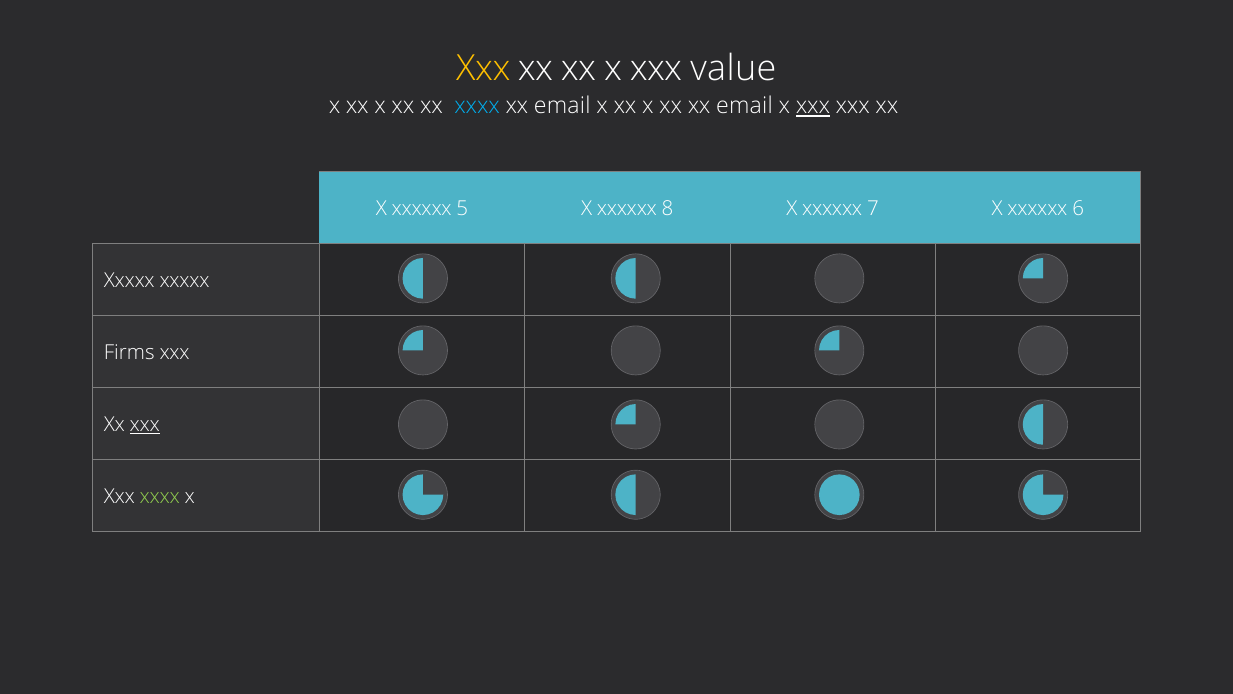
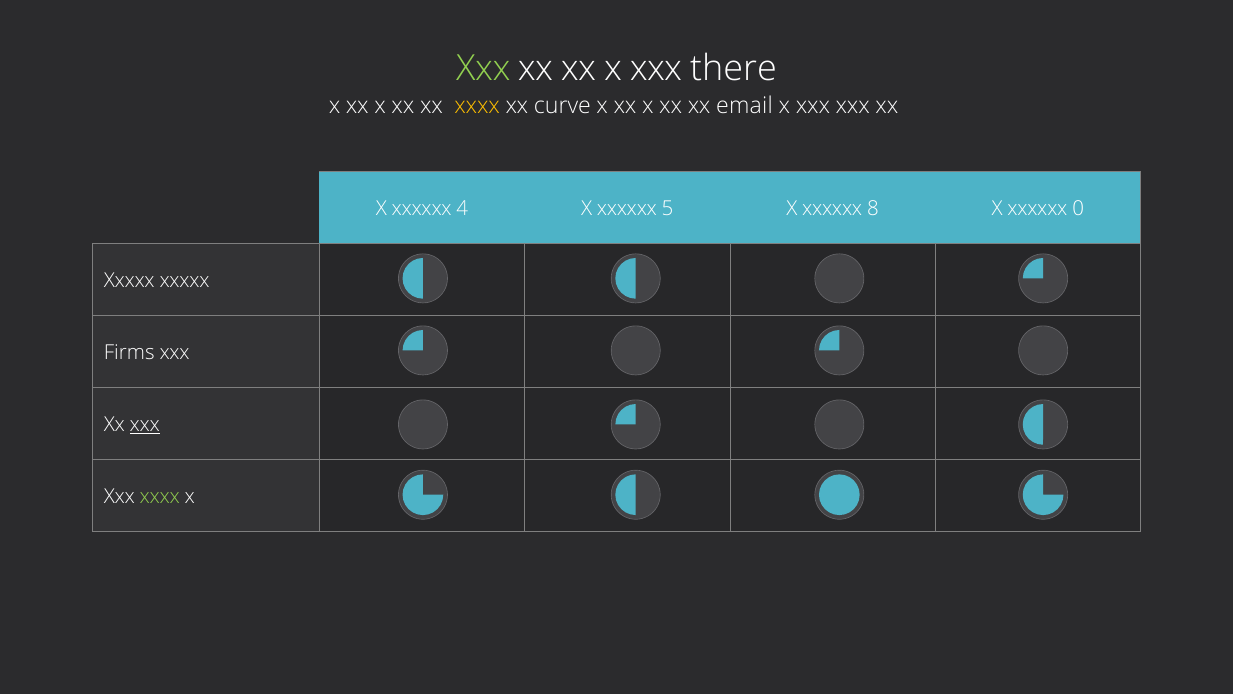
Xxx at (483, 69) colour: yellow -> light green
value: value -> there
xxxx at (477, 106) colour: light blue -> yellow
email at (562, 106): email -> curve
xxx at (813, 106) underline: present -> none
5: 5 -> 4
8: 8 -> 5
7: 7 -> 8
6: 6 -> 0
